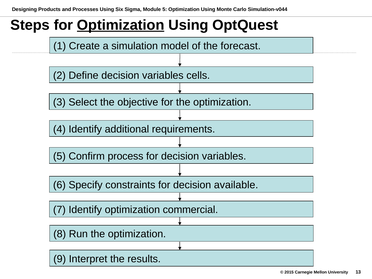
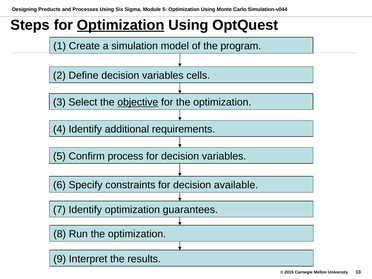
forecast: forecast -> program
objective underline: none -> present
commercial: commercial -> guarantees
